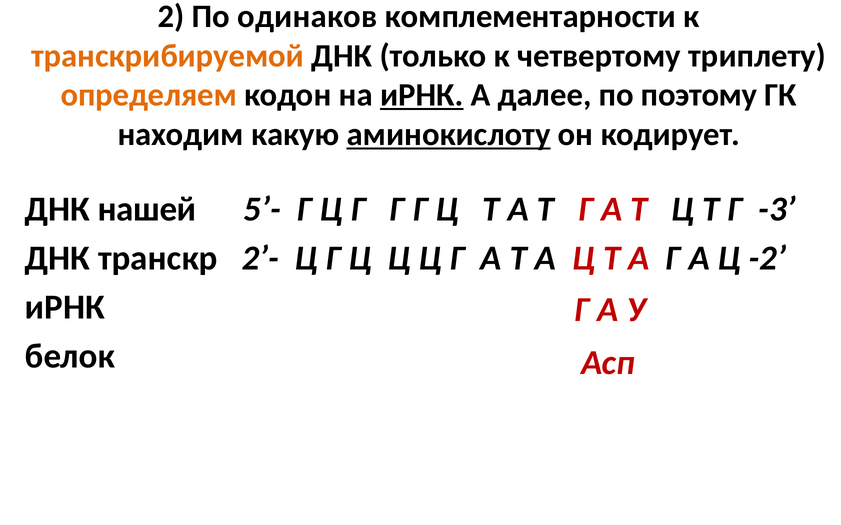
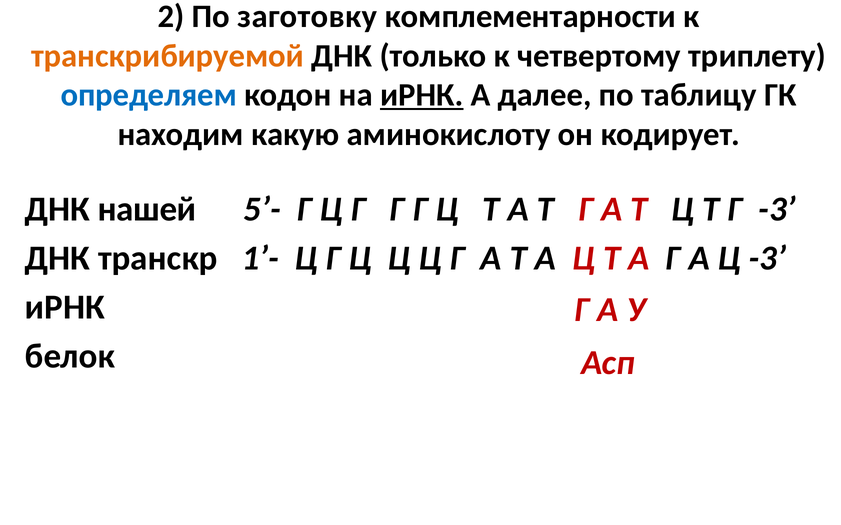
одинаков: одинаков -> заготовку
определяем colour: orange -> blue
поэтому: поэтому -> таблицу
аминокислоту underline: present -> none
2’-: 2’- -> 1’-
Ц -2: -2 -> -3
